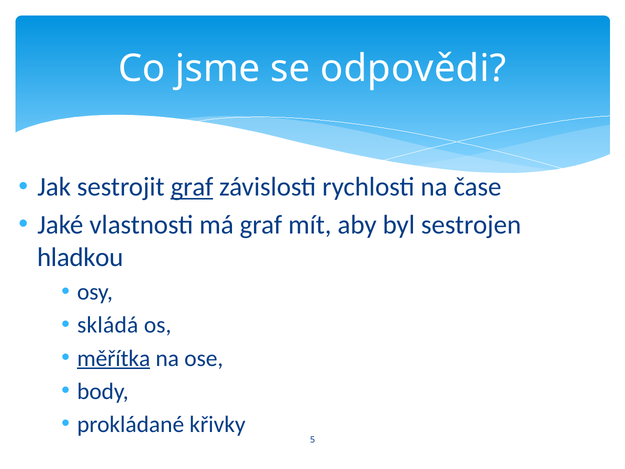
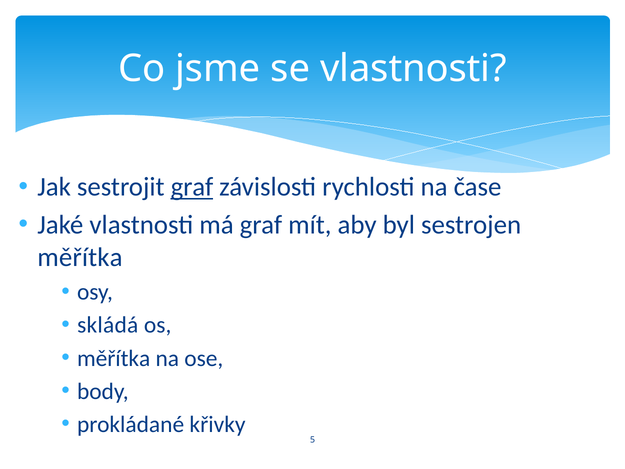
se odpovědi: odpovědi -> vlastnosti
hladkou at (80, 257): hladkou -> měřítka
měřítka at (114, 358) underline: present -> none
